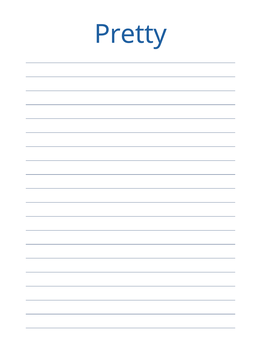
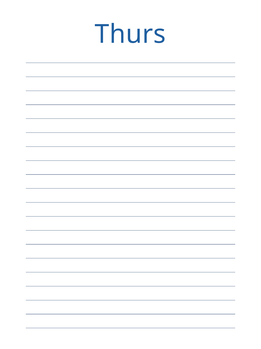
Pretty: Pretty -> Thurs
